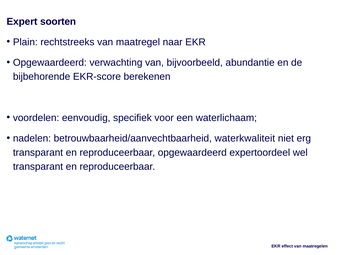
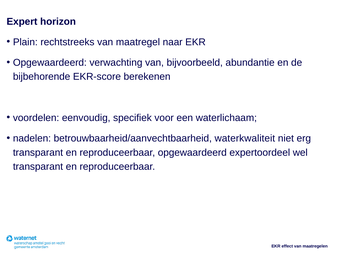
soorten: soorten -> horizon
